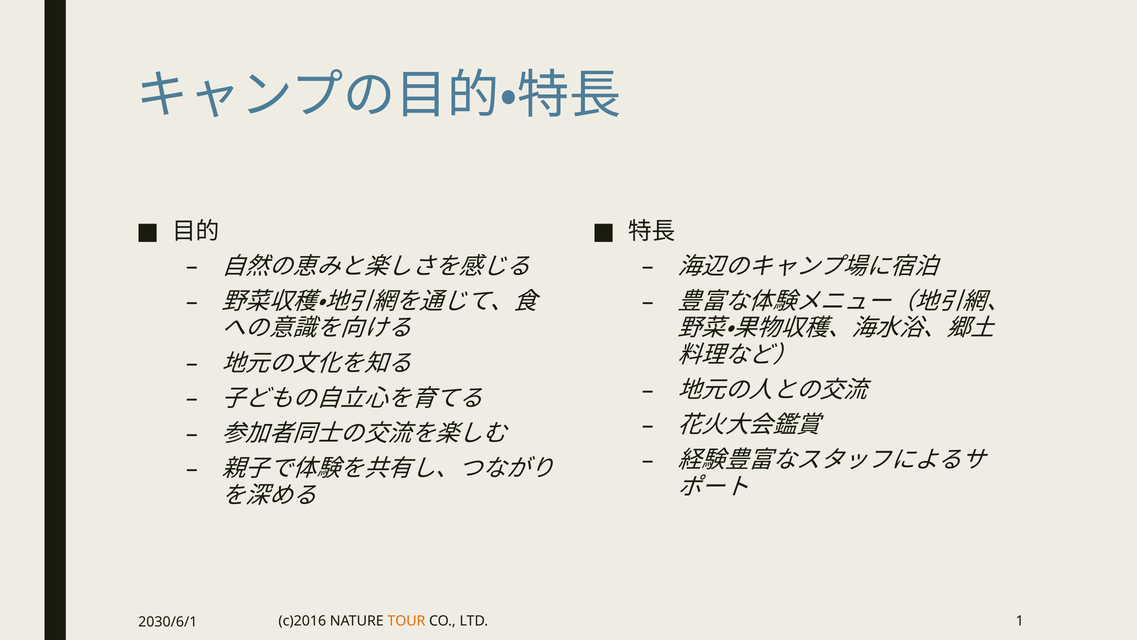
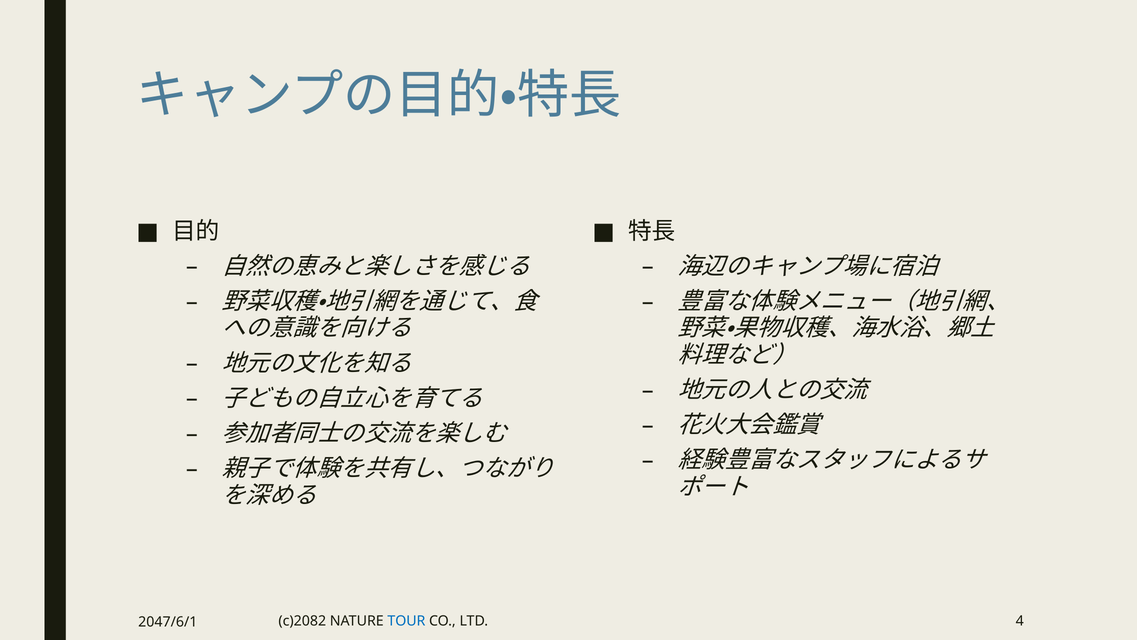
c)2016: c)2016 -> c)2082
TOUR colour: orange -> blue
1: 1 -> 4
2030/6/1: 2030/6/1 -> 2047/6/1
